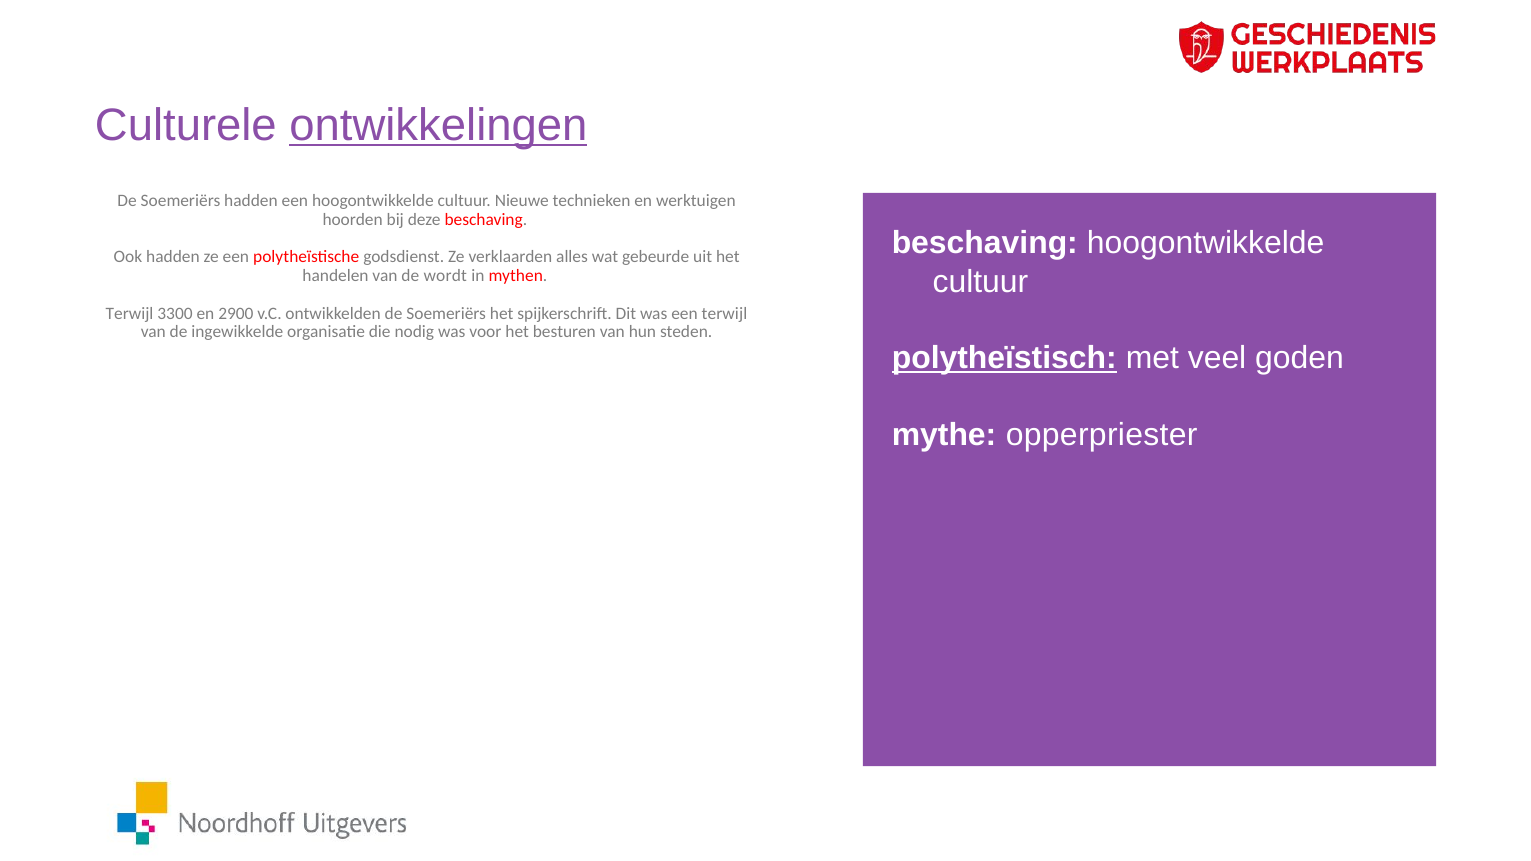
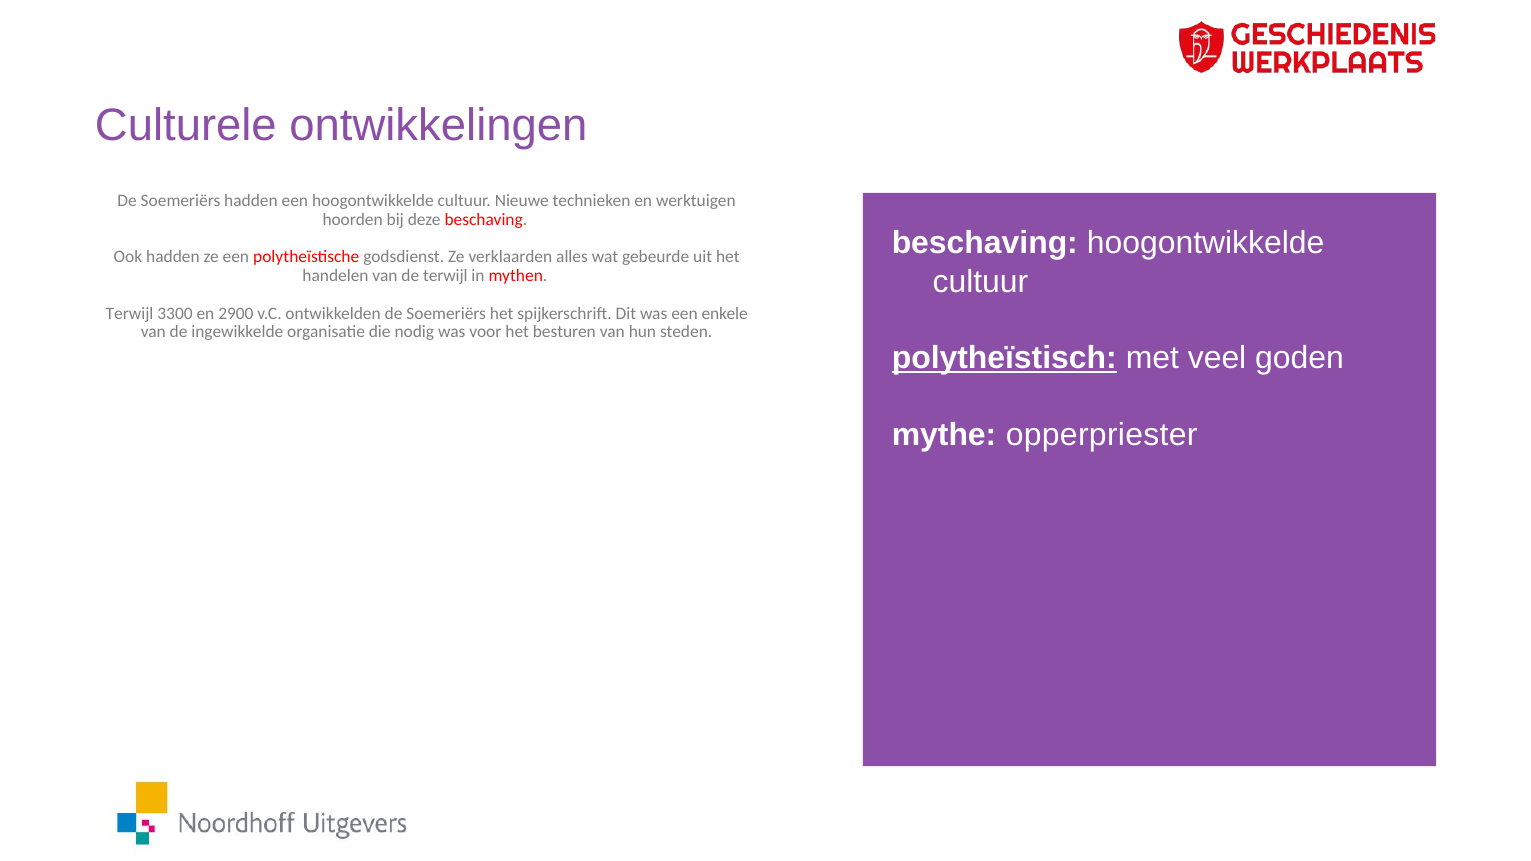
ontwikkelingen underline: present -> none
de wordt: wordt -> terwijl
een terwijl: terwijl -> enkele
